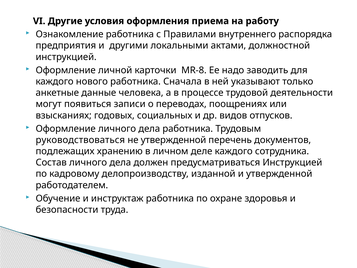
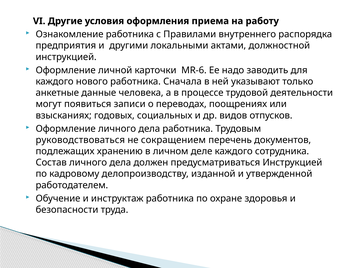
MR-8: MR-8 -> MR-6
не утвержденной: утвержденной -> сокращением
